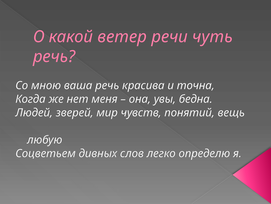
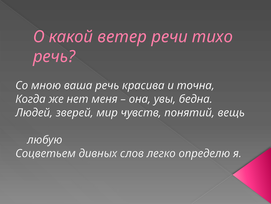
чуть: чуть -> тихо
